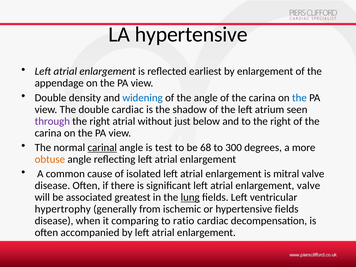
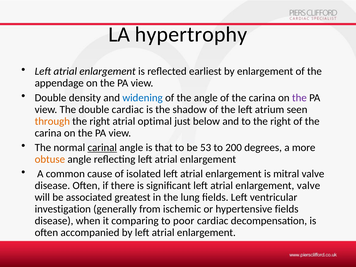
LA hypertensive: hypertensive -> hypertrophy
the at (299, 98) colour: blue -> purple
through colour: purple -> orange
without: without -> optimal
test: test -> that
68: 68 -> 53
300: 300 -> 200
lung underline: present -> none
hypertrophy: hypertrophy -> investigation
ratio: ratio -> poor
